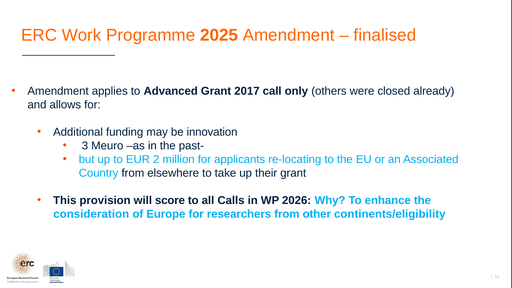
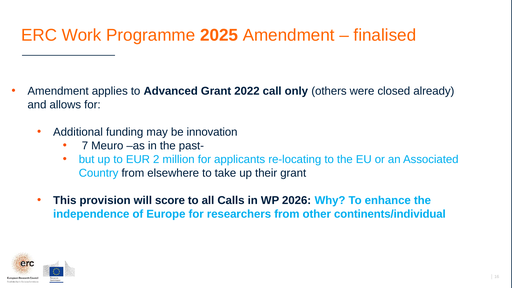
2017: 2017 -> 2022
3: 3 -> 7
consideration: consideration -> independence
continents/eligibility: continents/eligibility -> continents/individual
